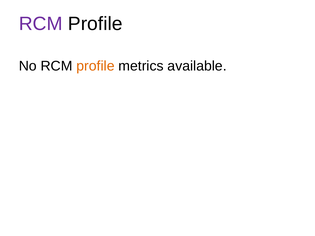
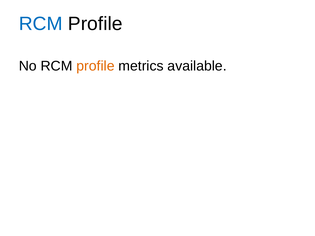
RCM at (41, 24) colour: purple -> blue
